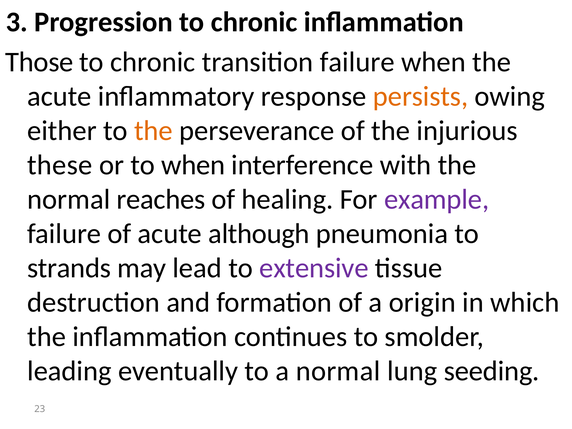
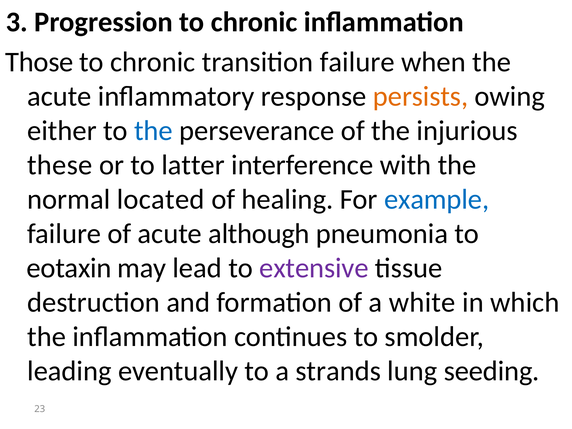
the at (153, 131) colour: orange -> blue
to when: when -> latter
reaches: reaches -> located
example colour: purple -> blue
strands: strands -> eotaxin
origin: origin -> white
a normal: normal -> strands
